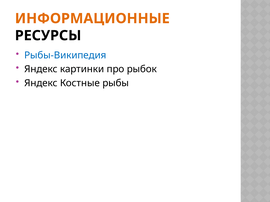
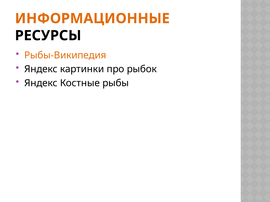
Рыбы-Википедия colour: blue -> orange
